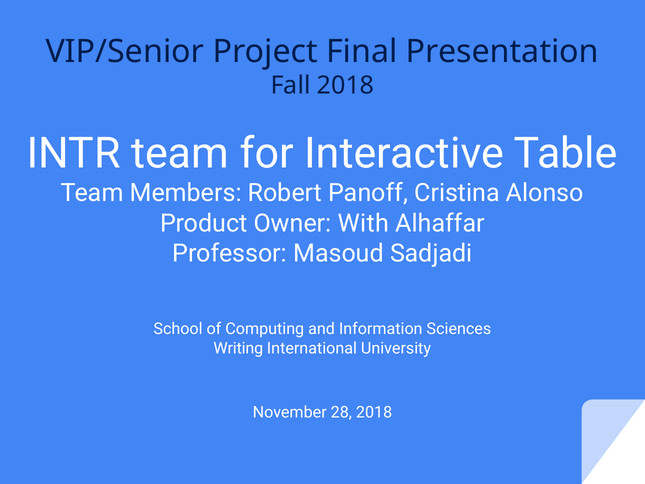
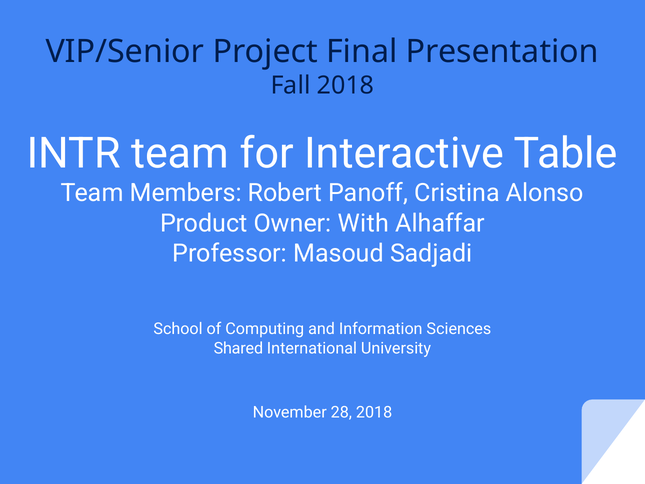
Writing: Writing -> Shared
